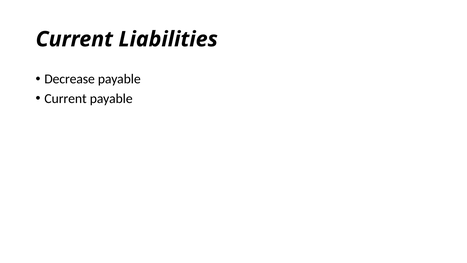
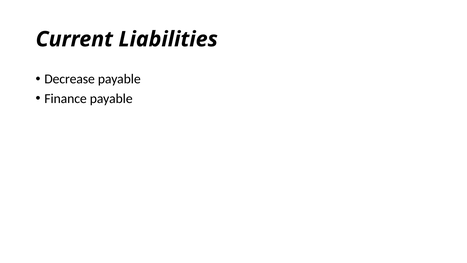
Current at (66, 99): Current -> Finance
